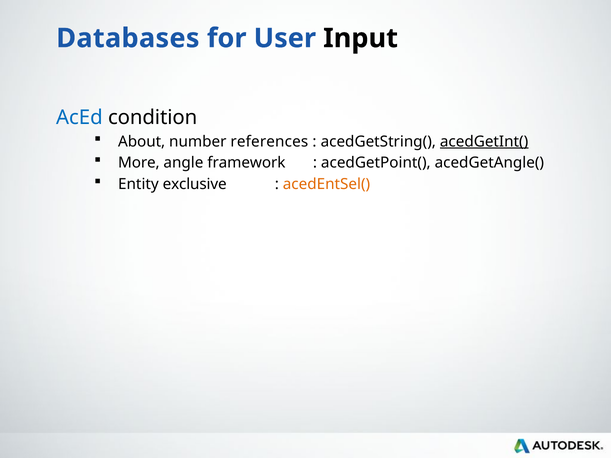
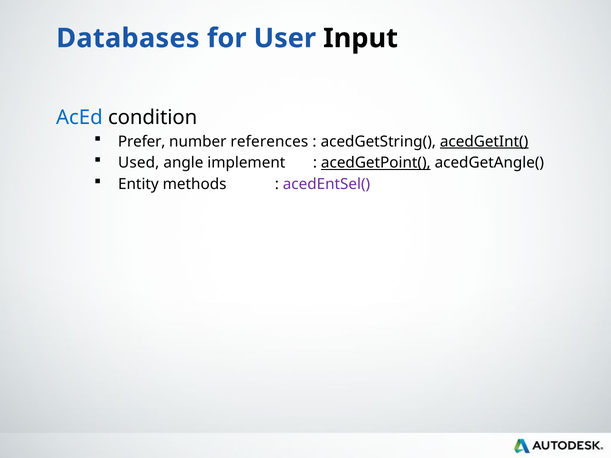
About: About -> Prefer
More: More -> Used
framework: framework -> implement
acedGetPoint( underline: none -> present
exclusive: exclusive -> methods
acedEntSel( colour: orange -> purple
